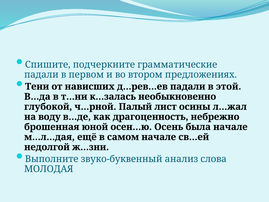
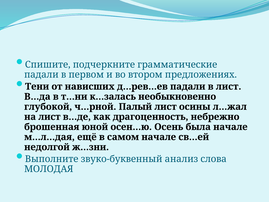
в этой: этой -> лист
на воду: воду -> лист
